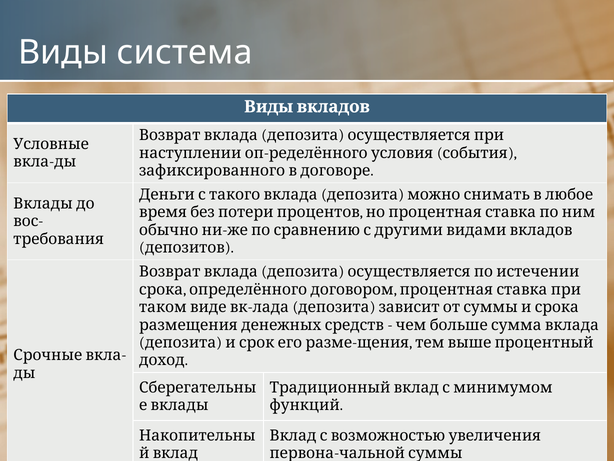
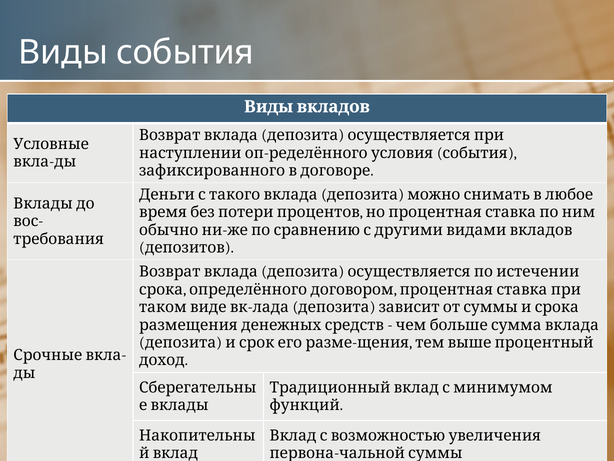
Виды система: система -> события
